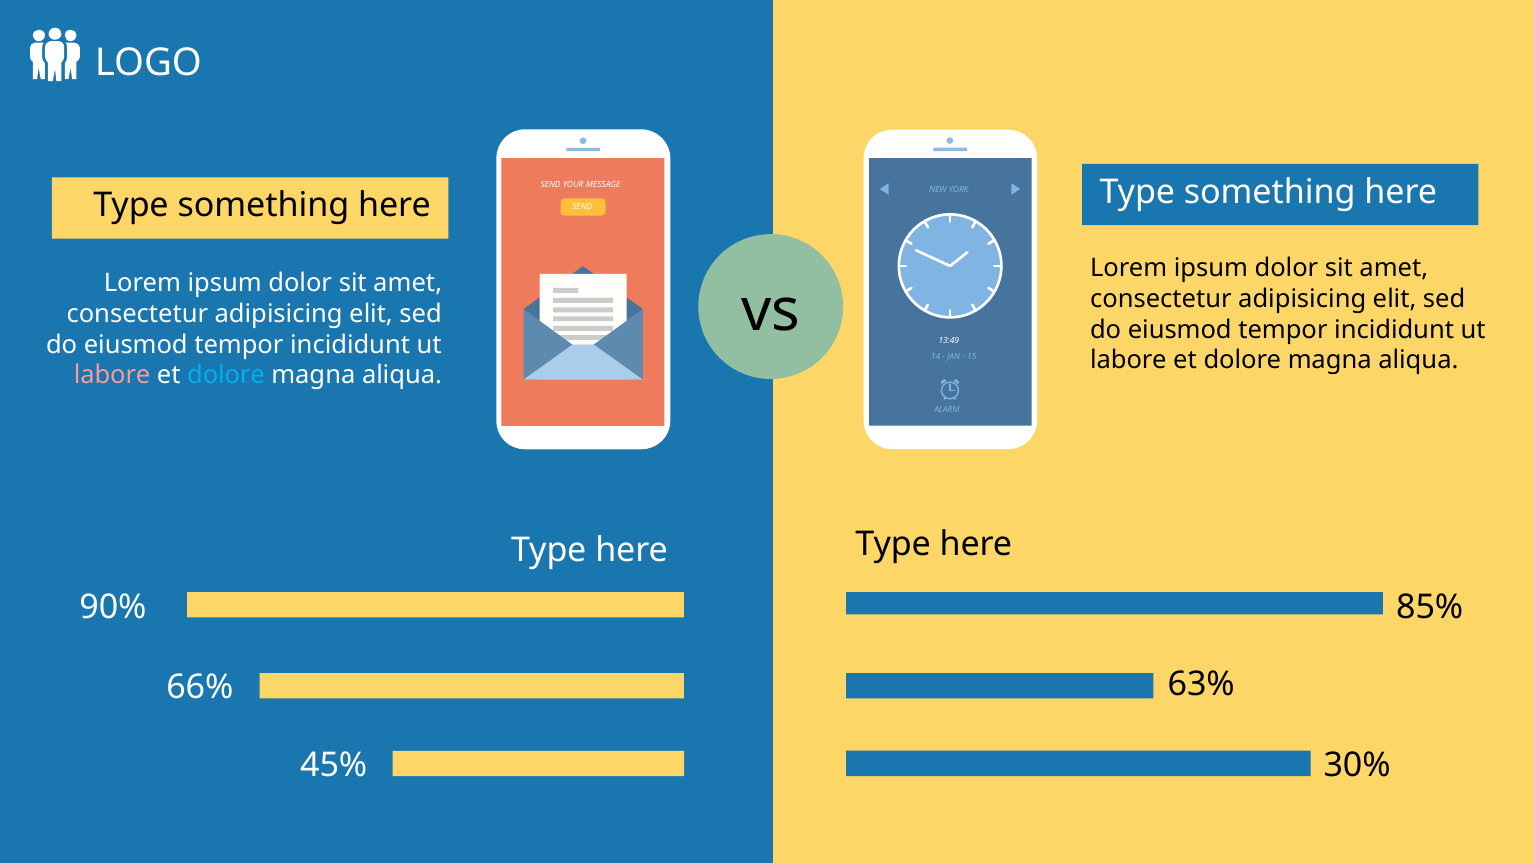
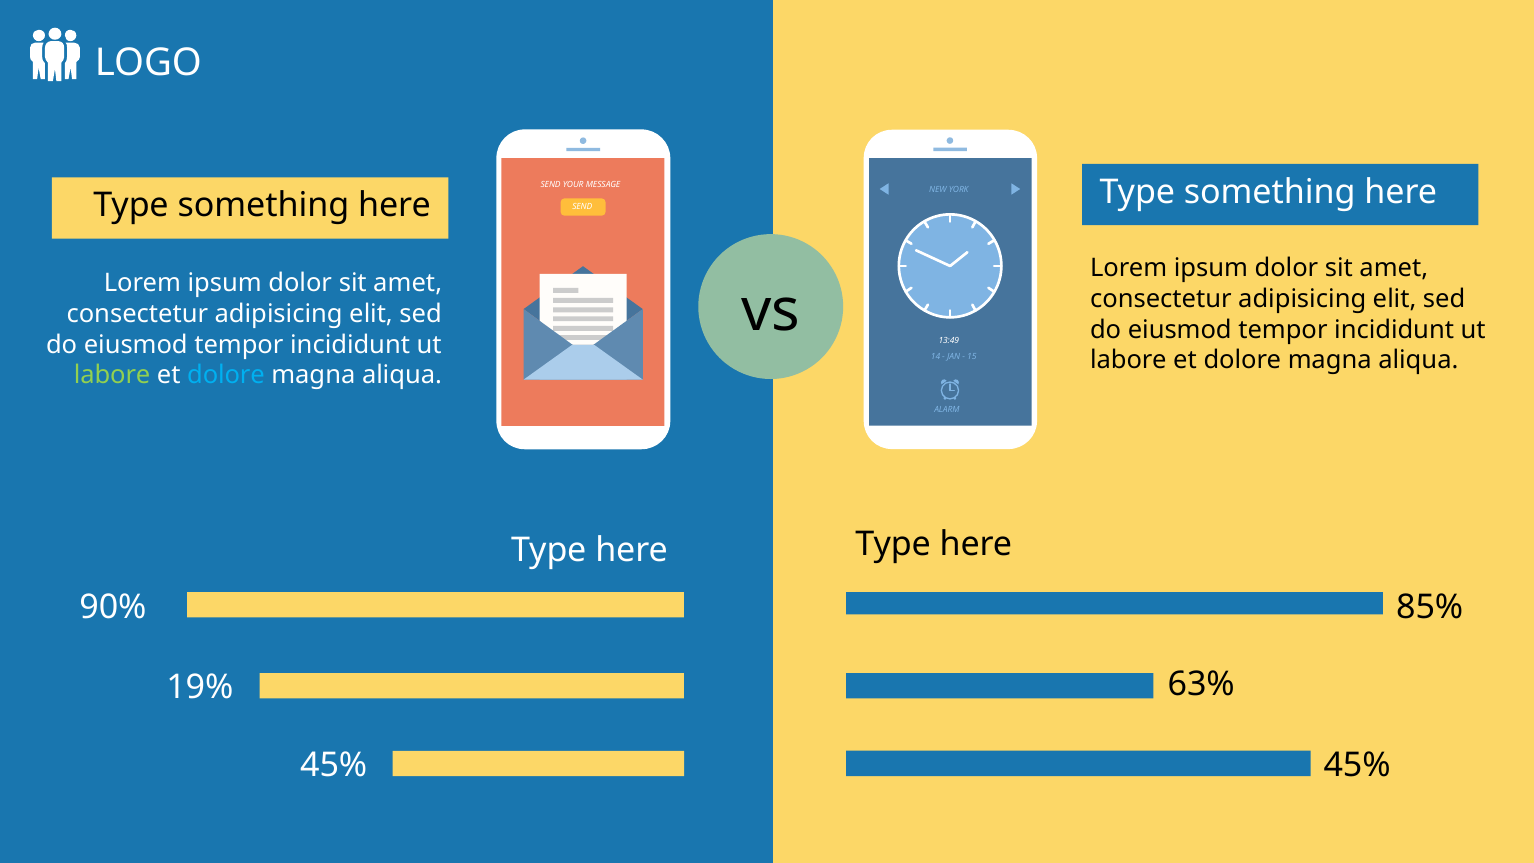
labore at (112, 375) colour: pink -> light green
66%: 66% -> 19%
30% at (1357, 765): 30% -> 45%
